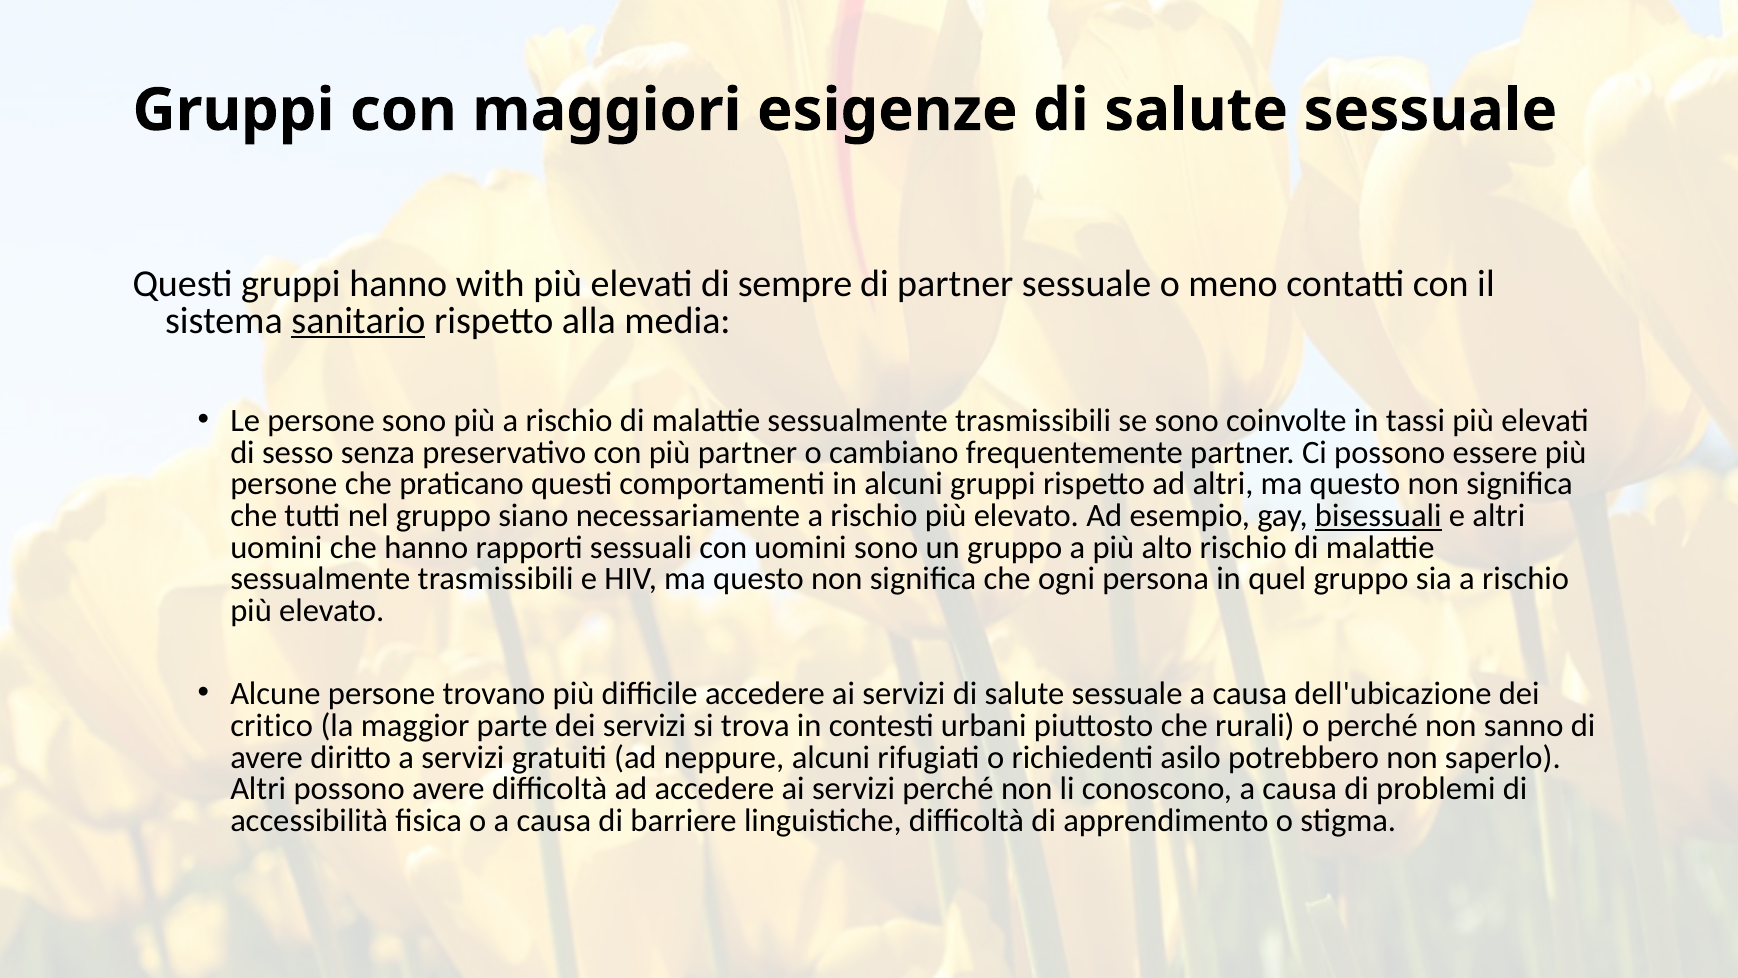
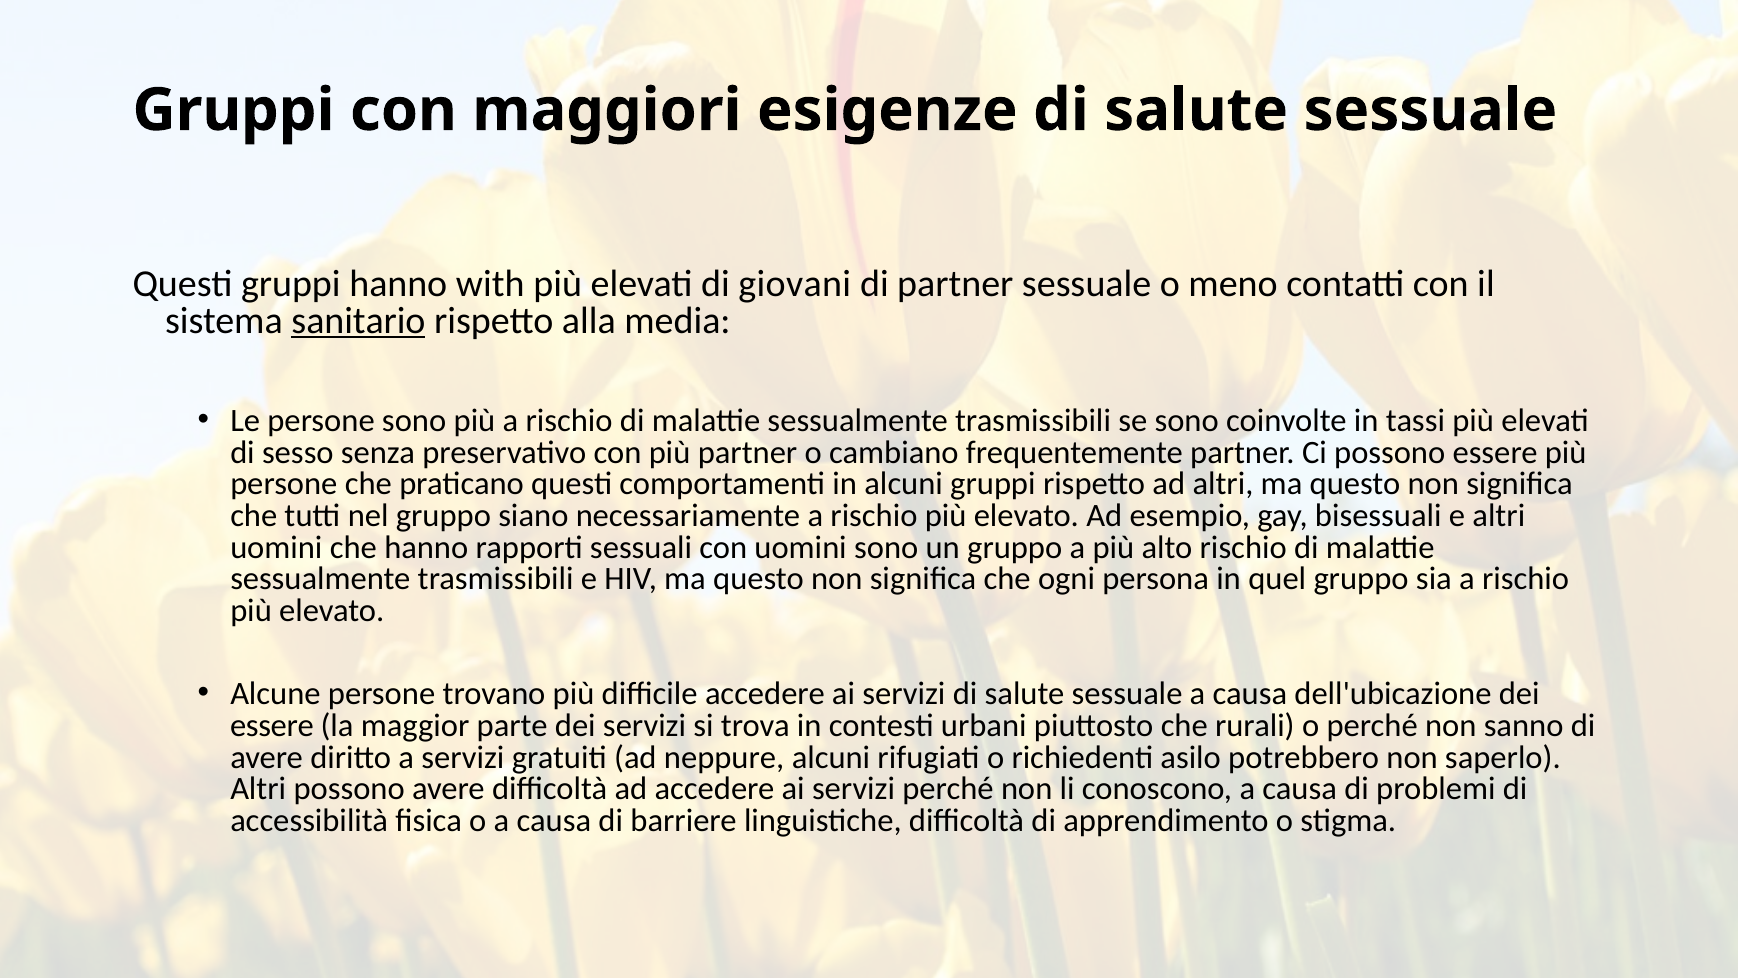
sempre: sempre -> giovani
bisessuali underline: present -> none
critico at (272, 725): critico -> essere
